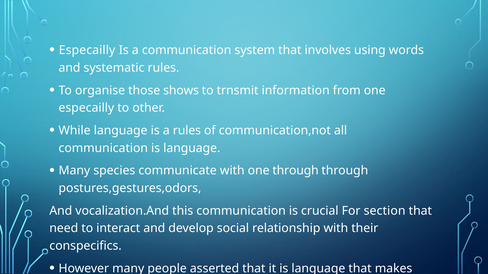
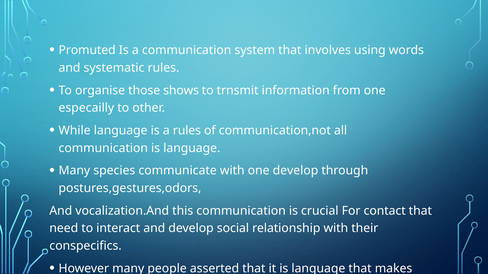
Especailly at (87, 50): Especailly -> Promuted
one through: through -> develop
section: section -> contact
